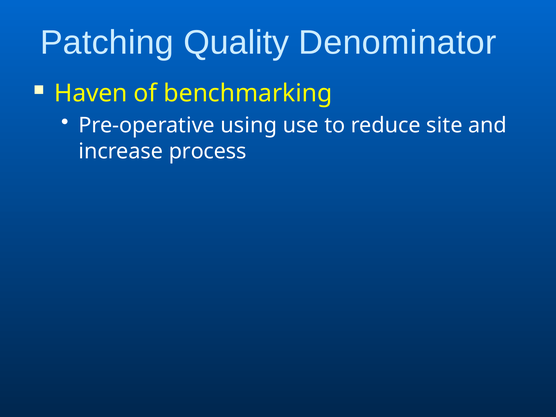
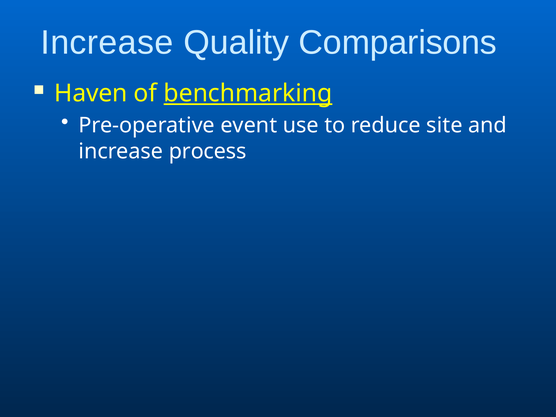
Patching at (107, 43): Patching -> Increase
Denominator: Denominator -> Comparisons
benchmarking underline: none -> present
using: using -> event
